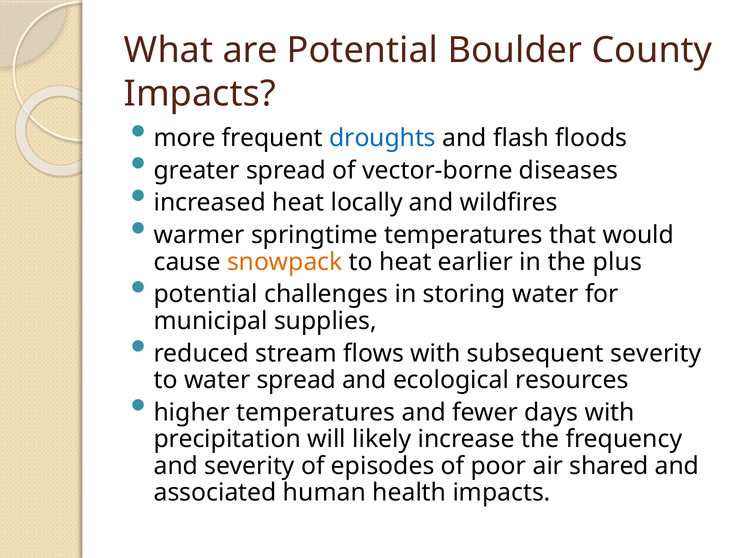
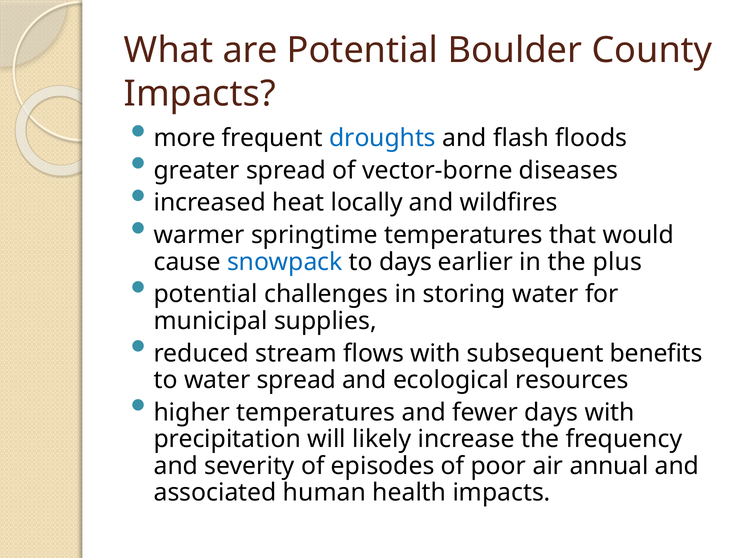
snowpack colour: orange -> blue
to heat: heat -> days
subsequent severity: severity -> benefits
shared: shared -> annual
